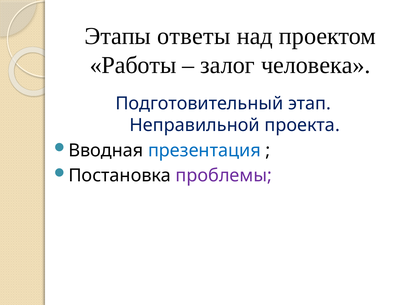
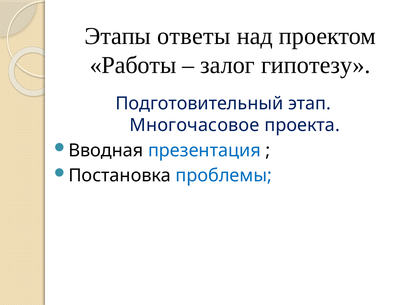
человека: человека -> гипотезу
Неправильной: Неправильной -> Многочасовое
проблемы colour: purple -> blue
